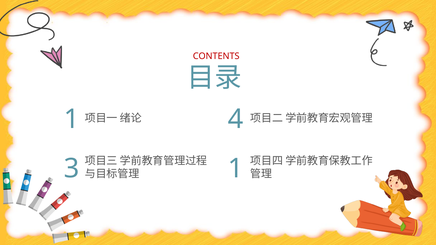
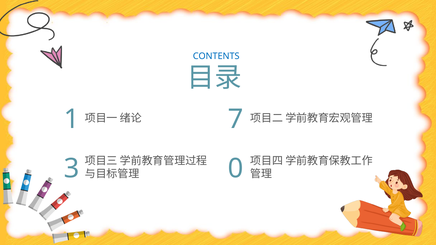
CONTENTS colour: red -> blue
4: 4 -> 7
3 1: 1 -> 0
